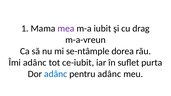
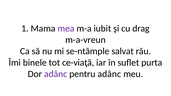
dorea: dorea -> salvat
Îmi adânc: adânc -> binele
ce-iubit: ce-iubit -> ce-viaţă
adânc at (56, 74) colour: blue -> purple
